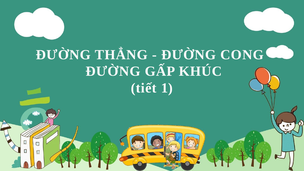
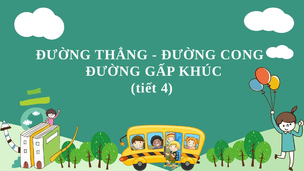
1: 1 -> 4
